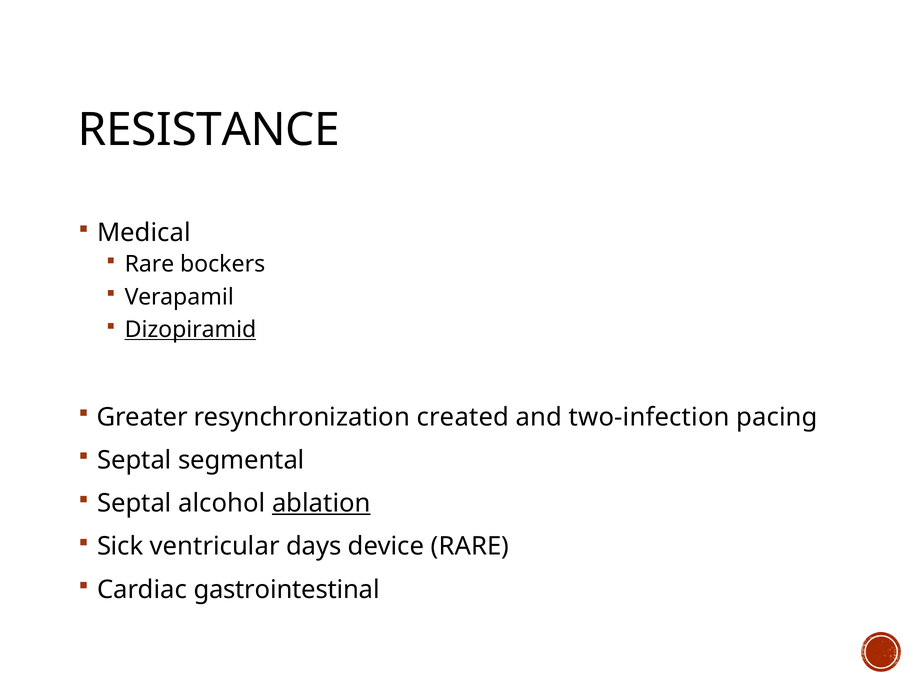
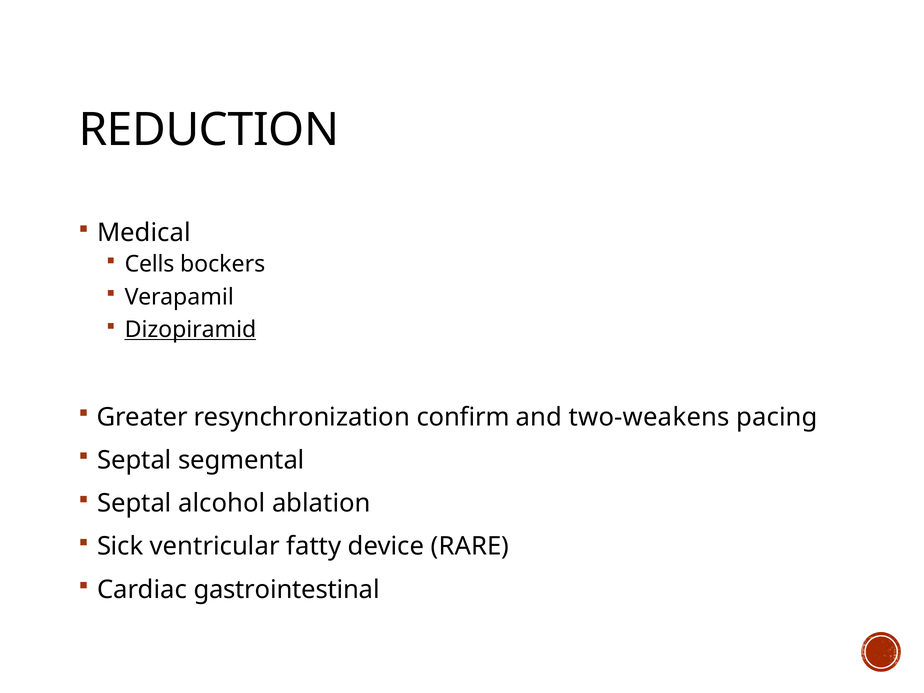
RESISTANCE: RESISTANCE -> REDUCTION
Rare at (149, 264): Rare -> Cells
created: created -> confirm
two-infection: two-infection -> two-weakens
ablation underline: present -> none
days: days -> fatty
